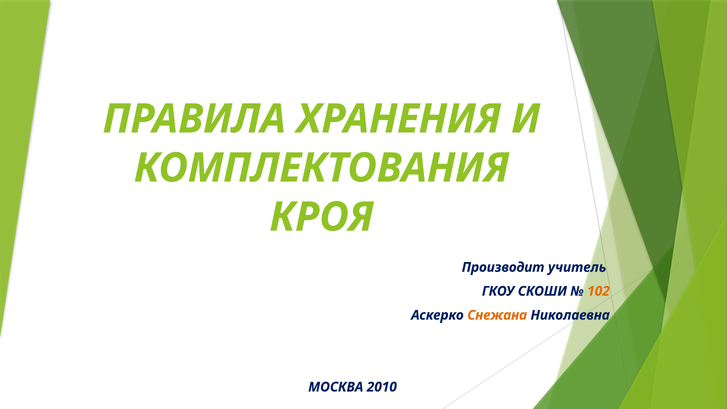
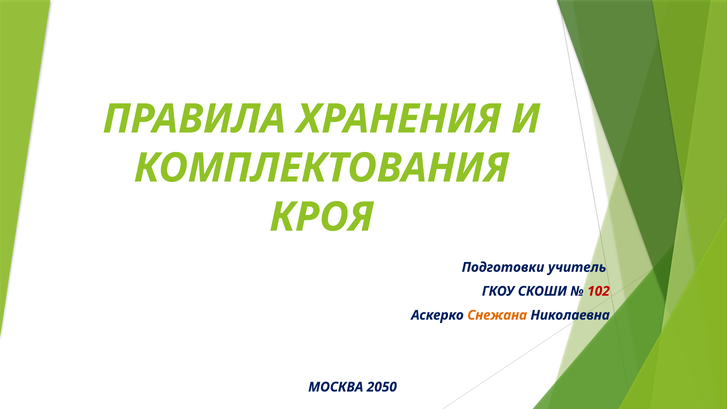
Производит: Производит -> Подготовки
102 colour: orange -> red
2010: 2010 -> 2050
